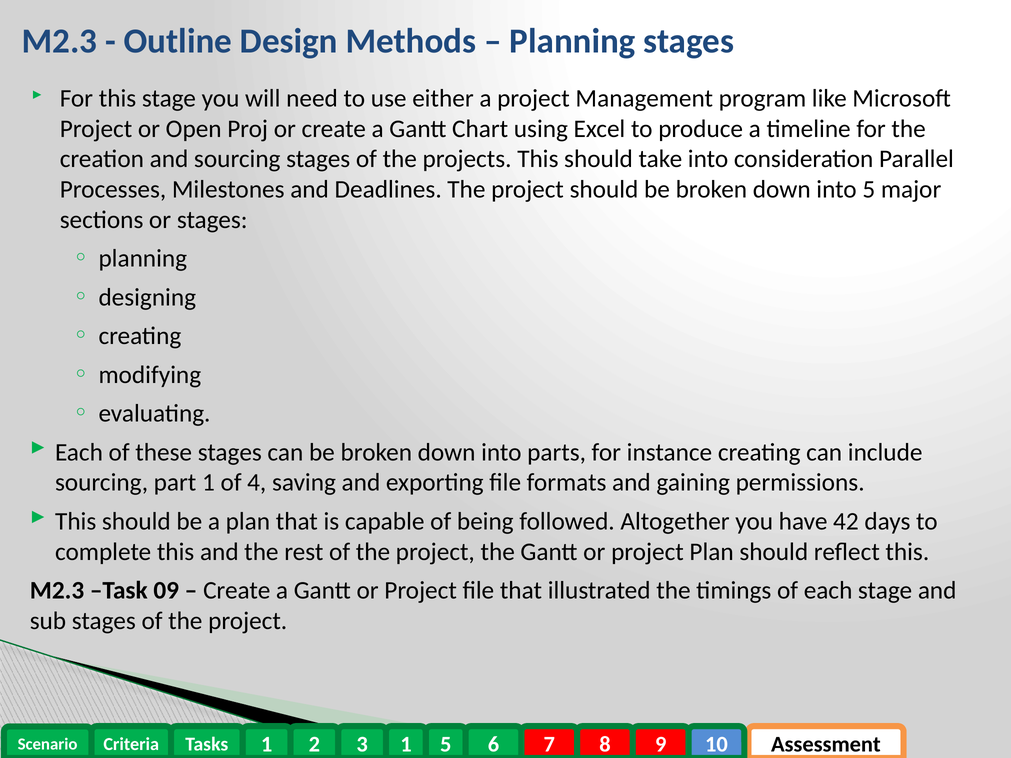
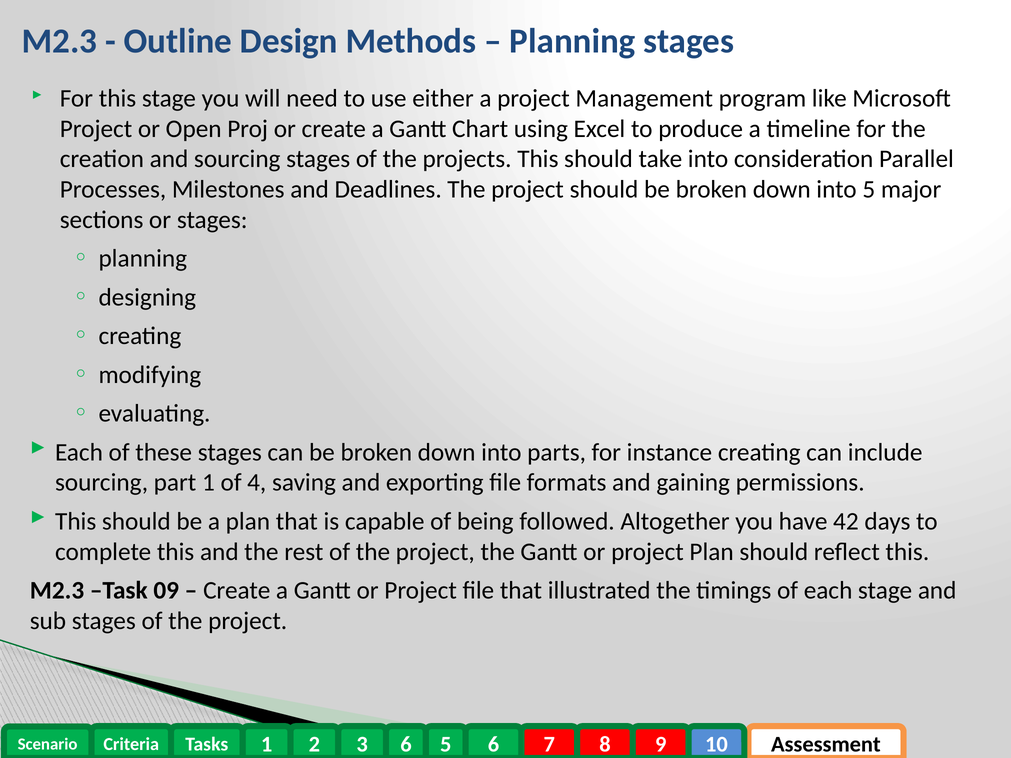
1 at (406, 745): 1 -> 6
